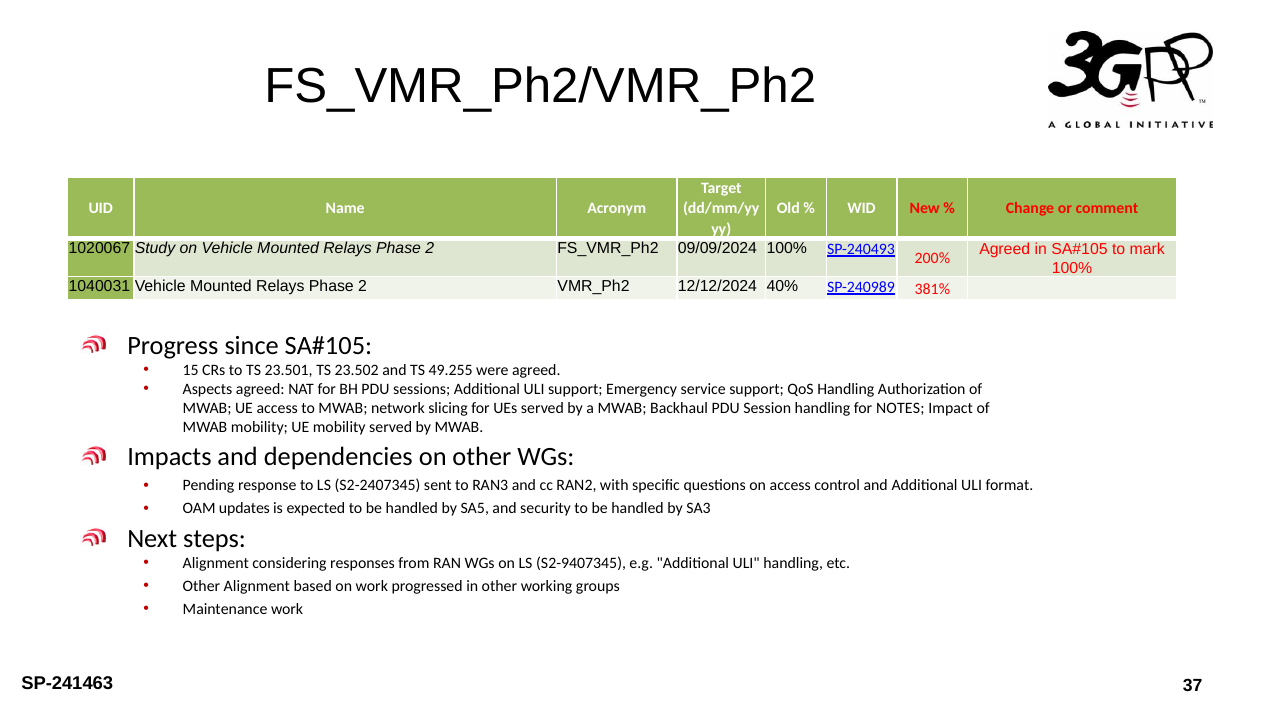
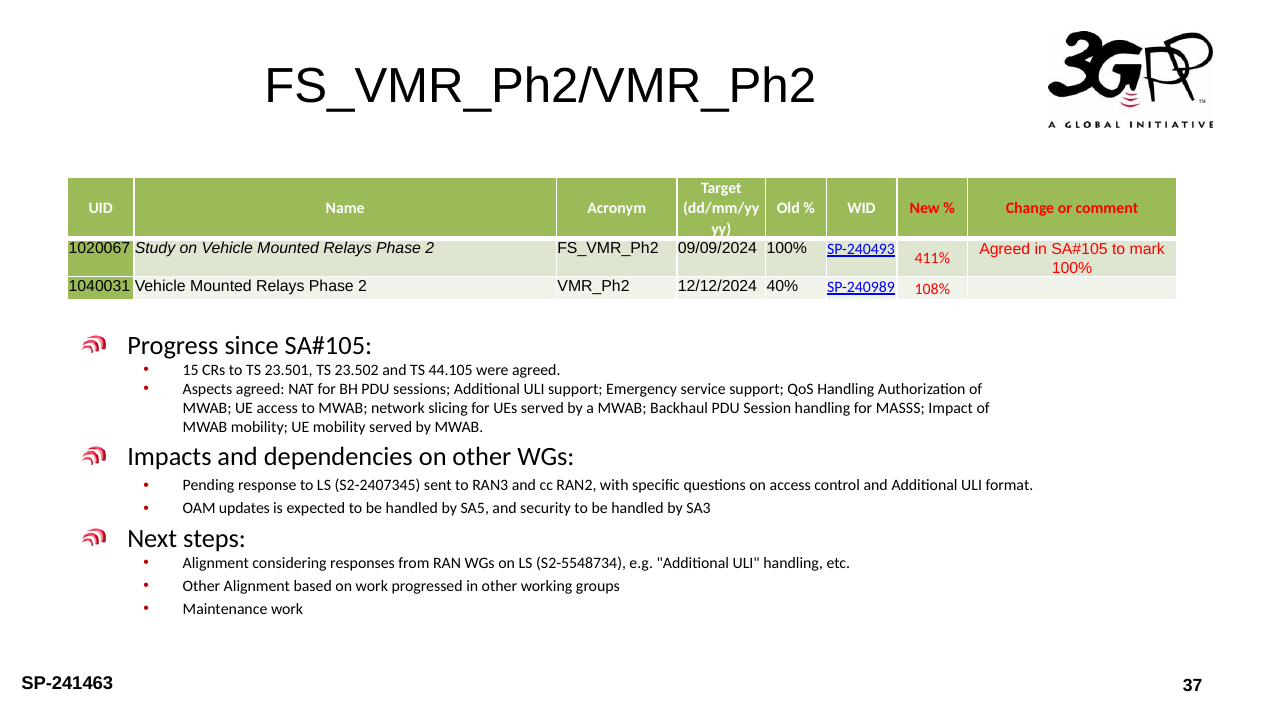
200%: 200% -> 411%
381%: 381% -> 108%
49.255: 49.255 -> 44.105
NOTES: NOTES -> MASSS
S2-9407345: S2-9407345 -> S2-5548734
